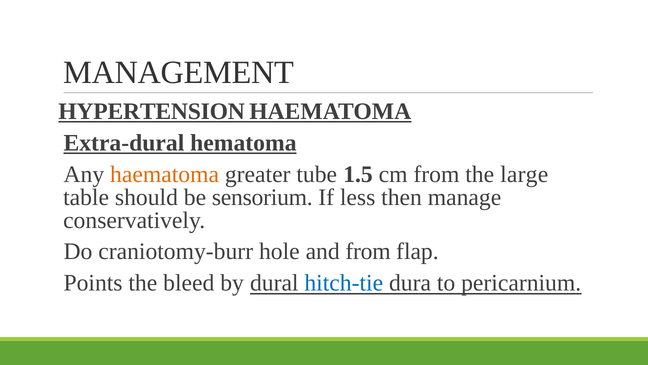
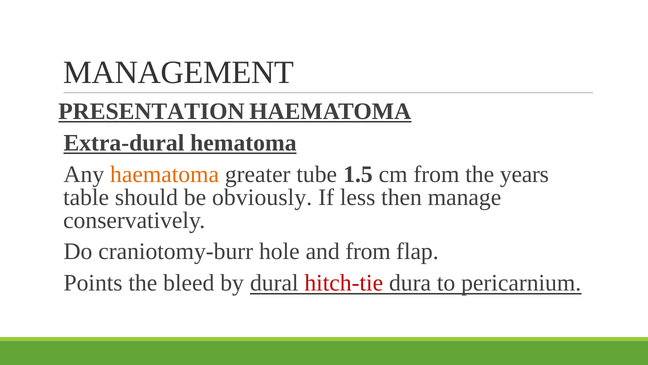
HYPERTENSION: HYPERTENSION -> PRESENTATION
large: large -> years
sensorium: sensorium -> obviously
hitch-tie colour: blue -> red
